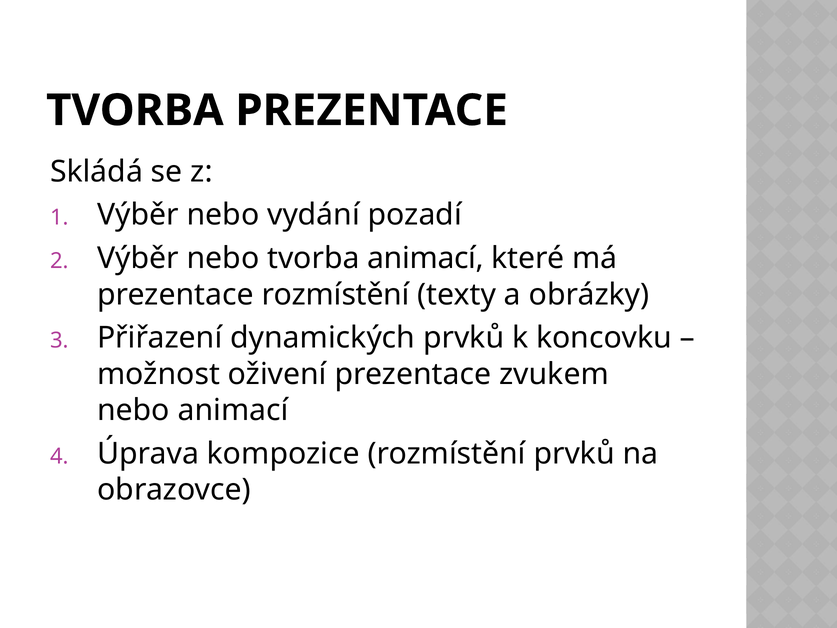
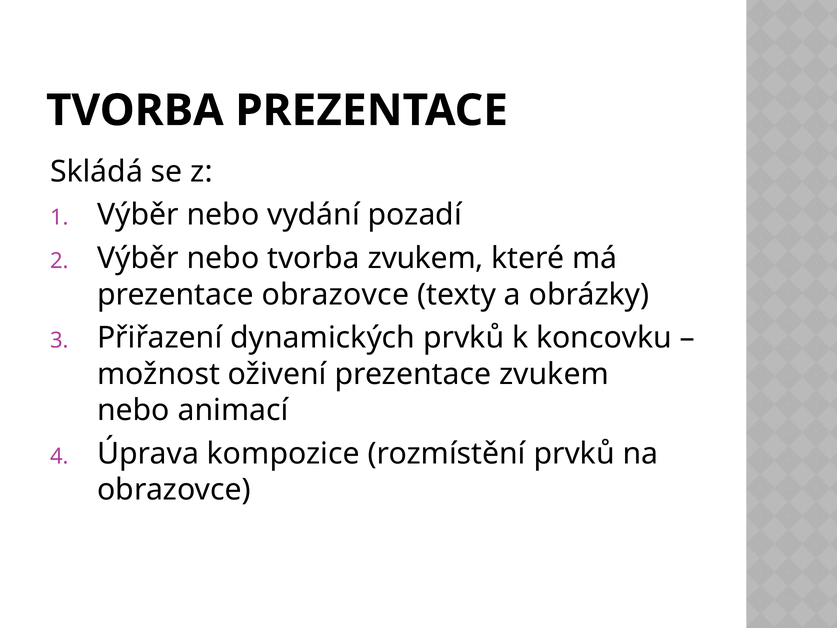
tvorba animací: animací -> zvukem
prezentace rozmístění: rozmístění -> obrazovce
